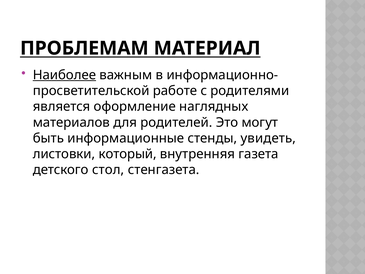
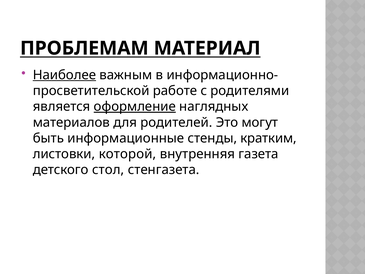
оформление underline: none -> present
увидеть: увидеть -> кратким
который: который -> которой
